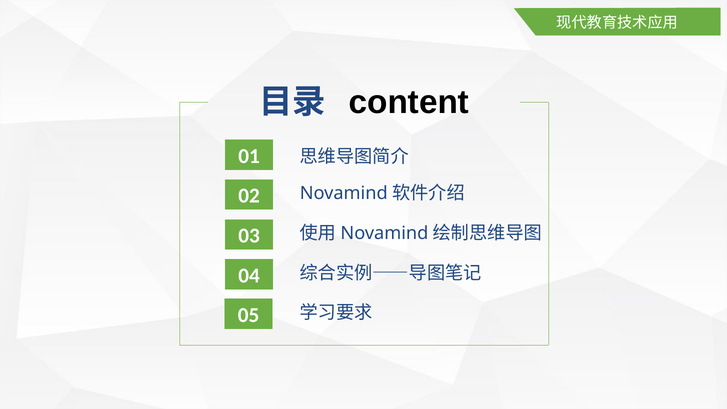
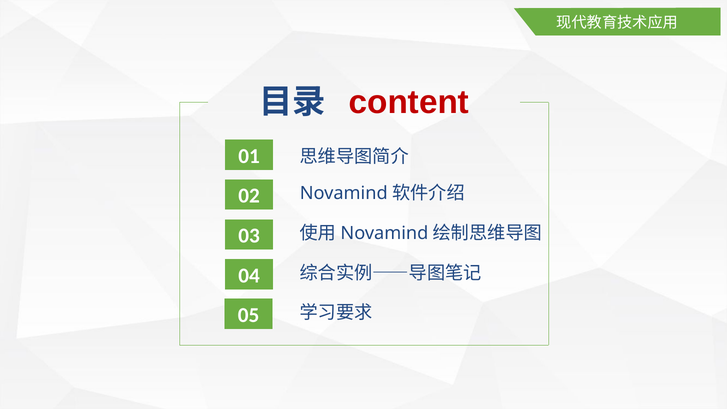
content colour: black -> red
